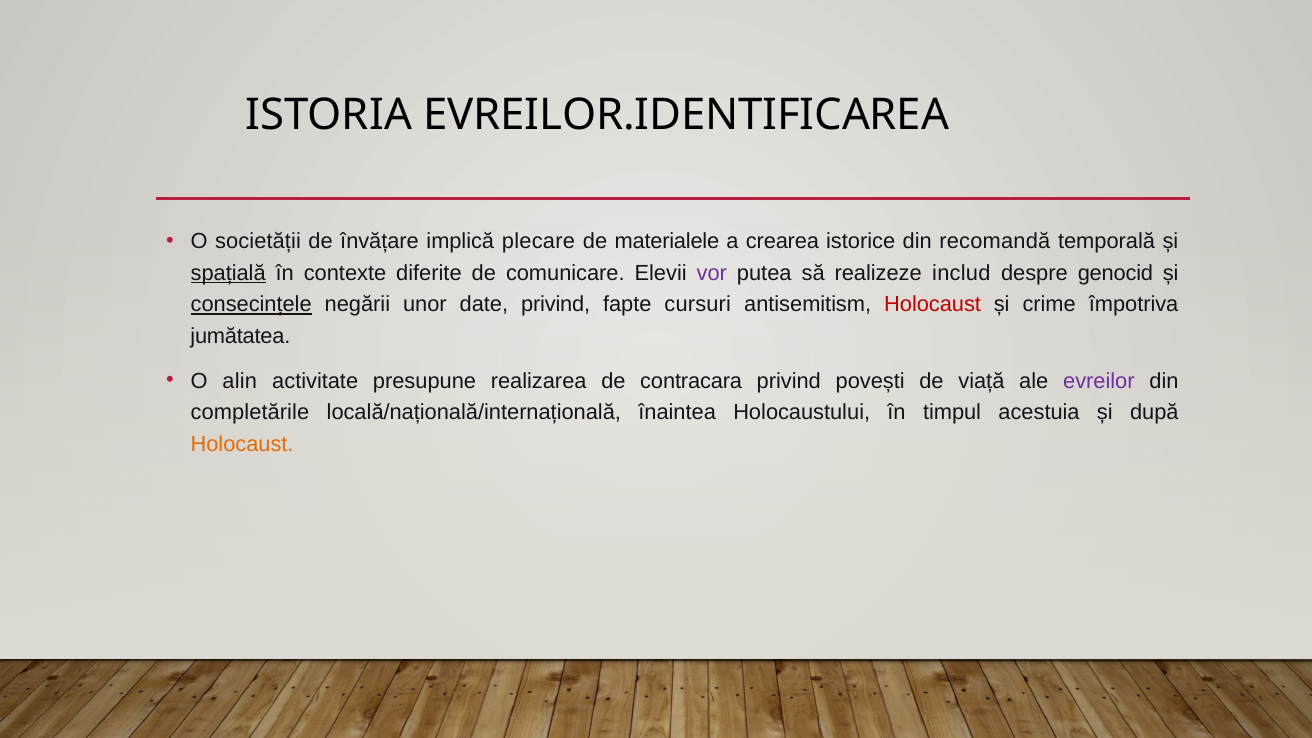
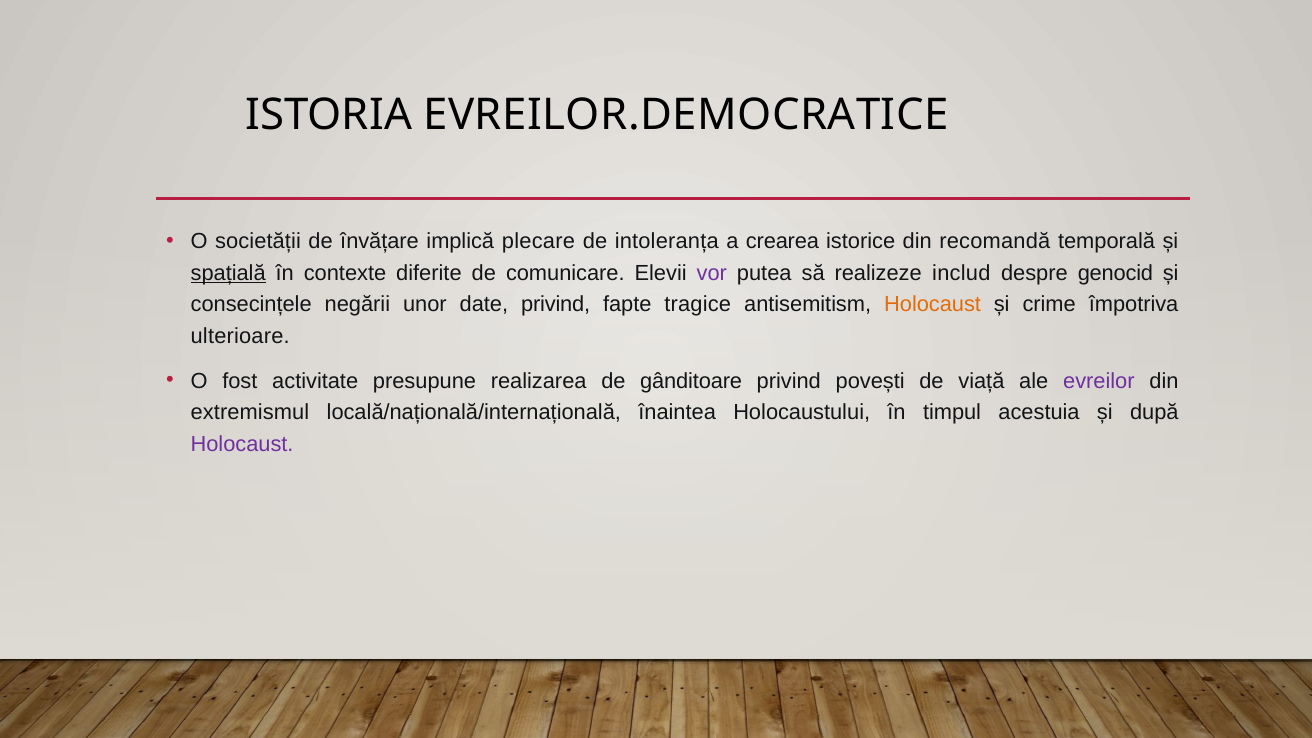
EVREILOR.IDENTIFICAREA: EVREILOR.IDENTIFICAREA -> EVREILOR.DEMOCRATICE
materialele: materialele -> intoleranța
consecințele underline: present -> none
cursuri: cursuri -> tragice
Holocaust at (933, 304) colour: red -> orange
jumătatea: jumătatea -> ulterioare
alin: alin -> fost
contracara: contracara -> gânditoare
completările: completările -> extremismul
Holocaust at (242, 444) colour: orange -> purple
